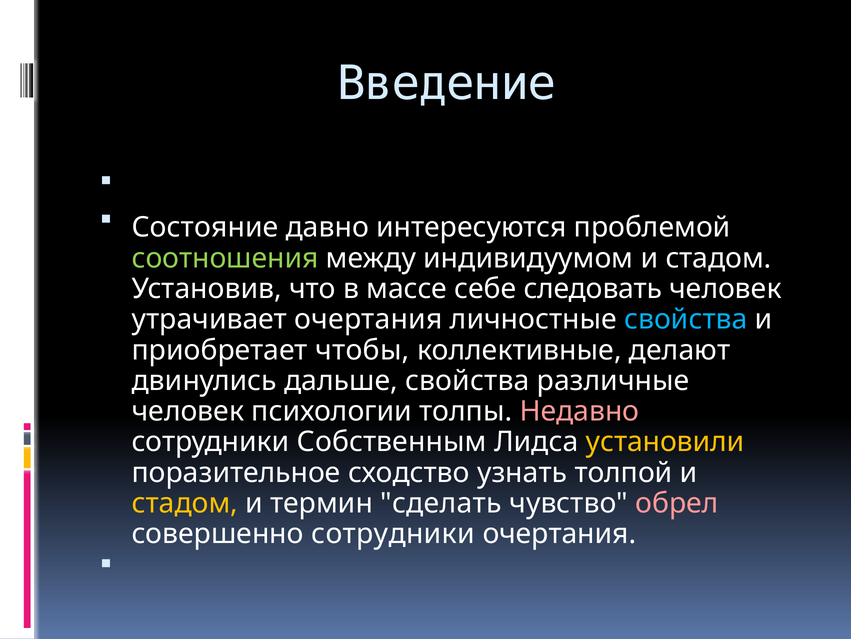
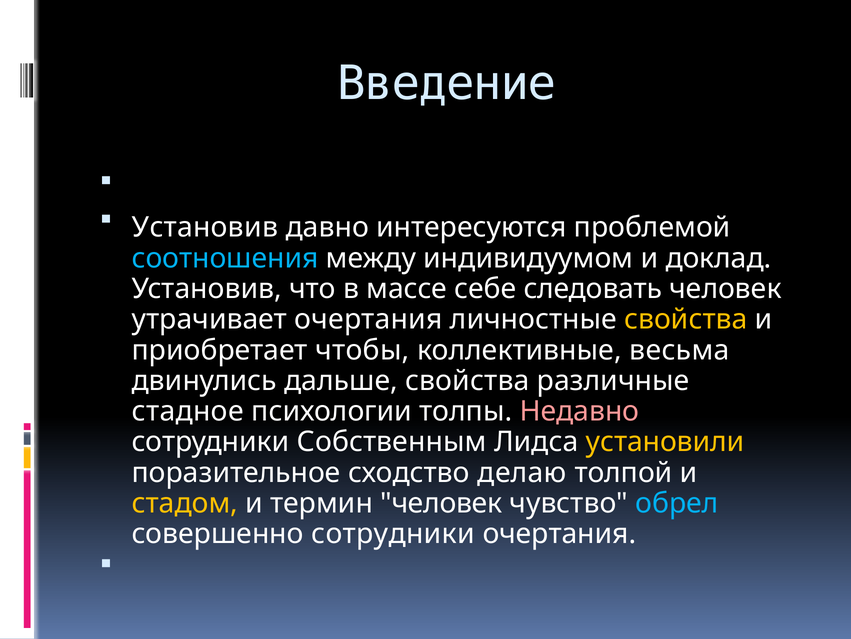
Состояние at (205, 227): Состояние -> Установив
соотношения colour: light green -> light blue
индивидуумом и стадом: стадом -> доклад
свойства at (686, 319) colour: light blue -> yellow
делают: делают -> весьма
человек at (188, 411): человек -> стадное
узнать: узнать -> делаю
термин сделать: сделать -> человек
обрел colour: pink -> light blue
